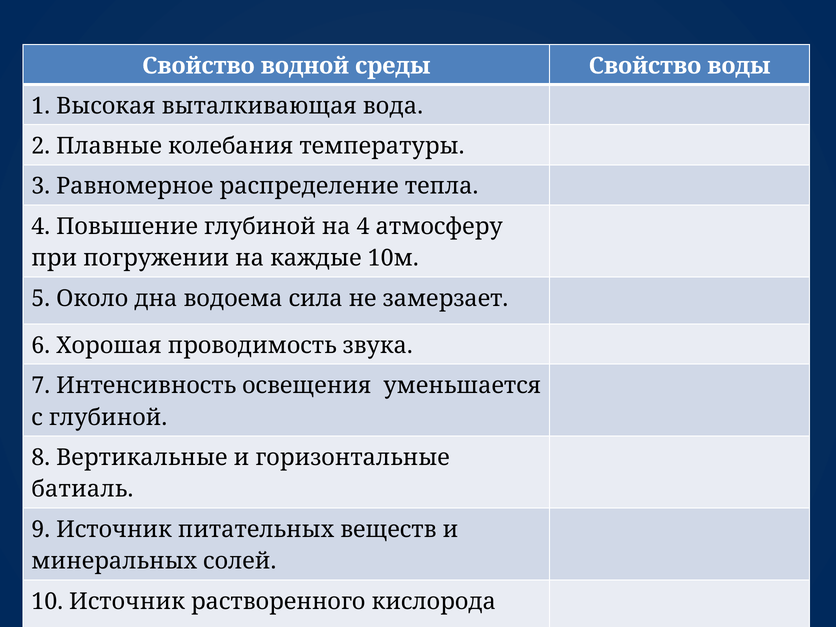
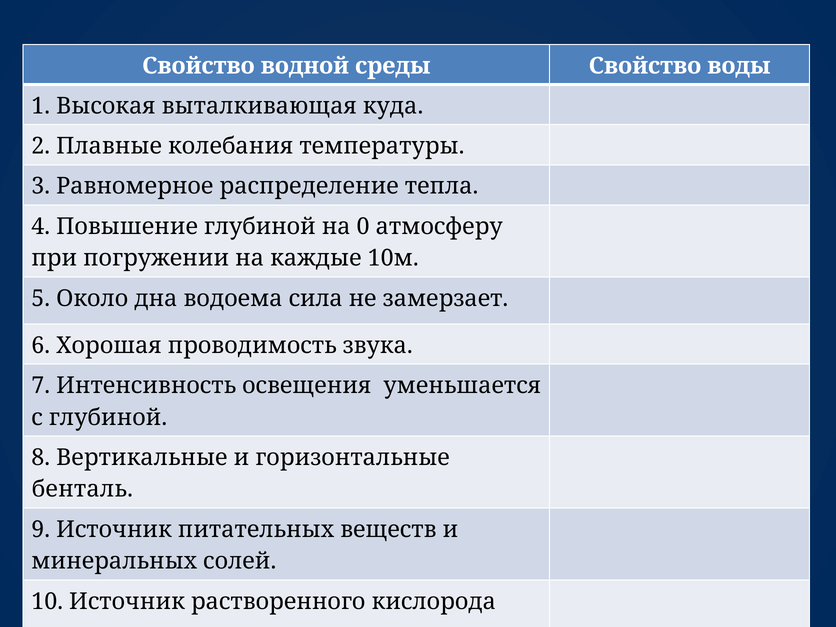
вода: вода -> куда
на 4: 4 -> 0
батиаль: батиаль -> бенталь
